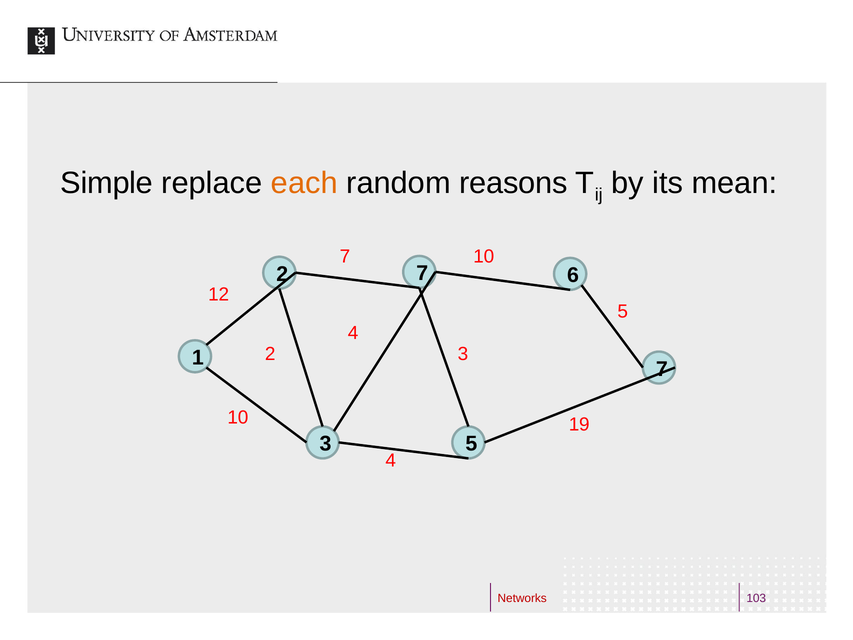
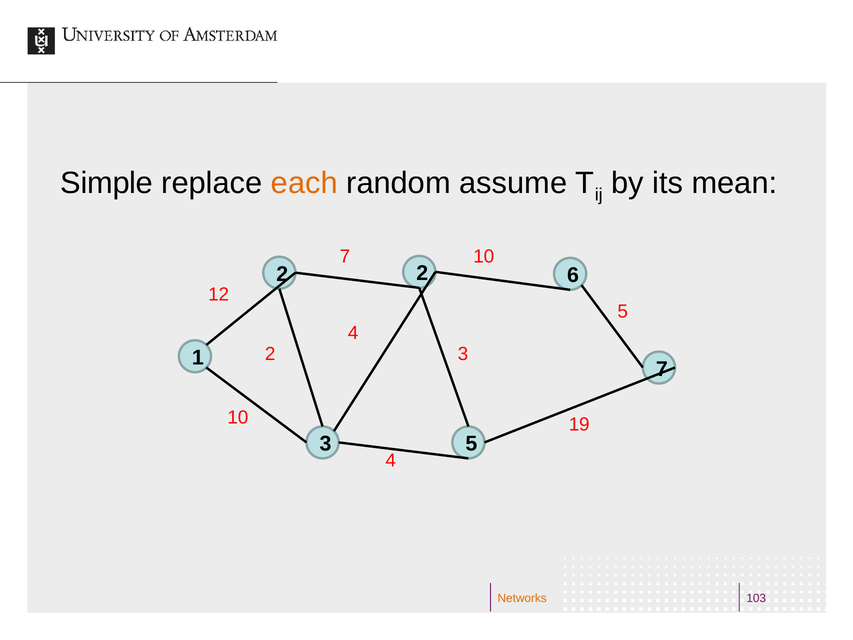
reasons: reasons -> assume
2 7: 7 -> 2
Networks colour: red -> orange
